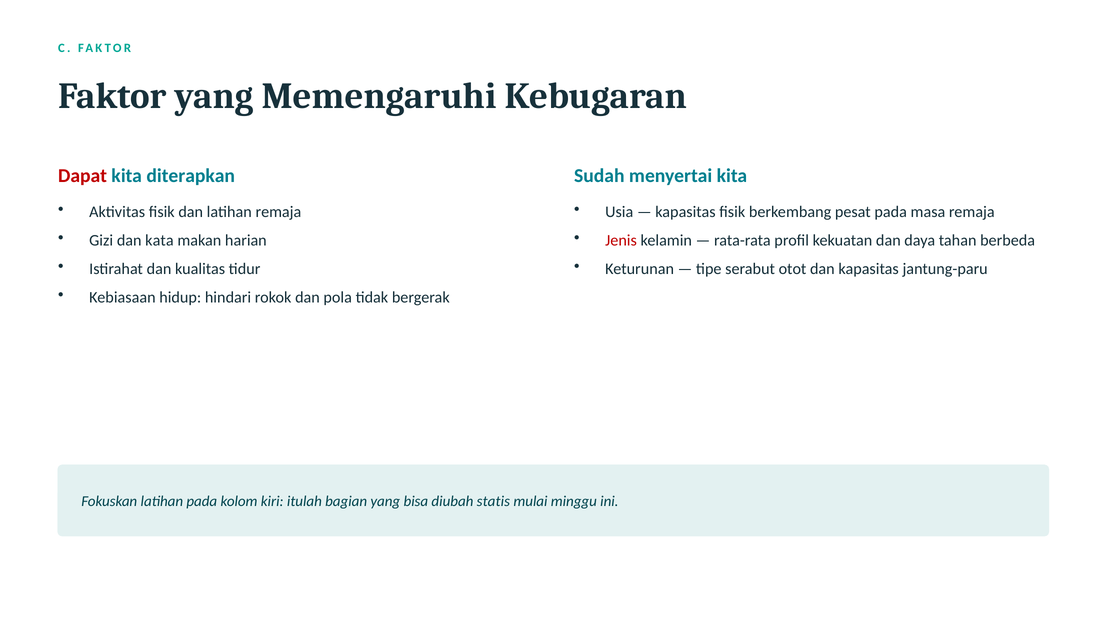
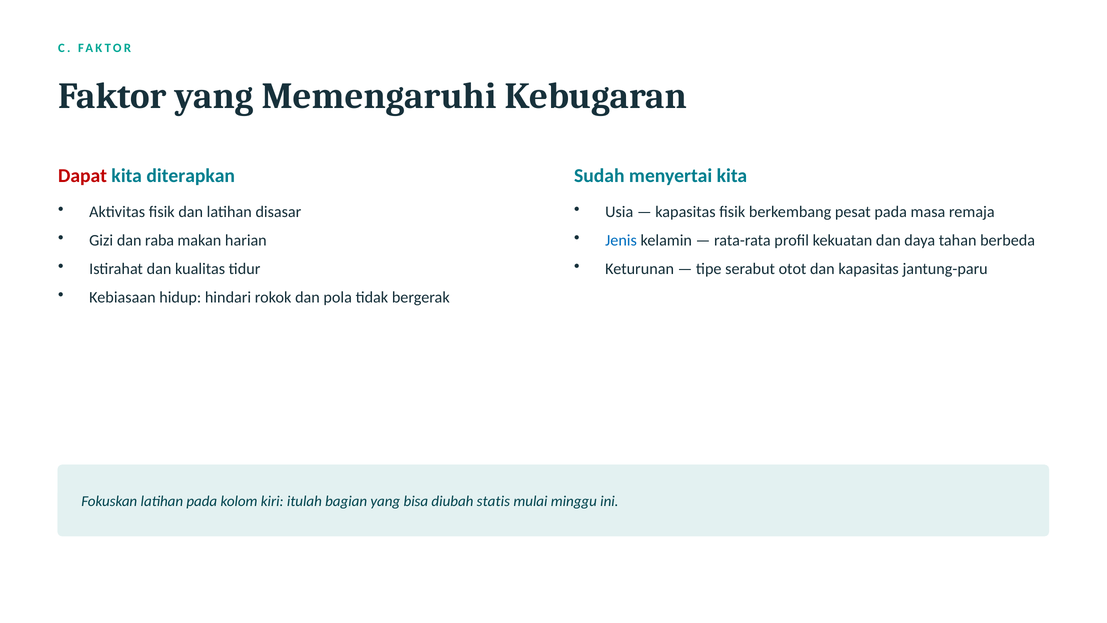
latihan remaja: remaja -> disasar
kata: kata -> raba
Jenis colour: red -> blue
